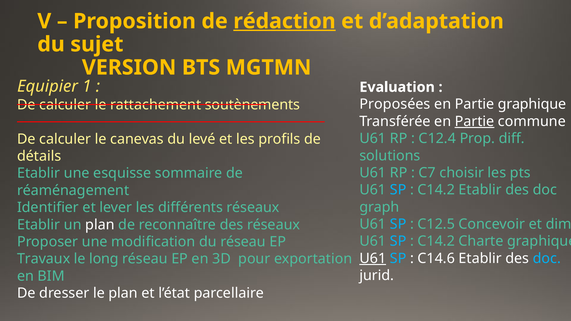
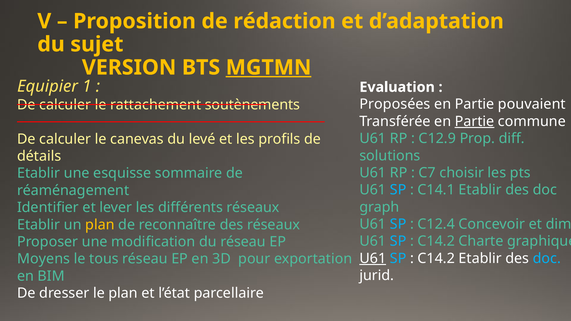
rédaction underline: present -> none
MGTMN underline: none -> present
Partie graphique: graphique -> pouvaient
C12.4: C12.4 -> C12.9
C14.2 at (436, 190): C14.2 -> C14.1
C12.5: C12.5 -> C12.4
plan at (100, 225) colour: white -> yellow
C14.6 at (436, 259): C14.6 -> C14.2
Travaux: Travaux -> Moyens
long: long -> tous
